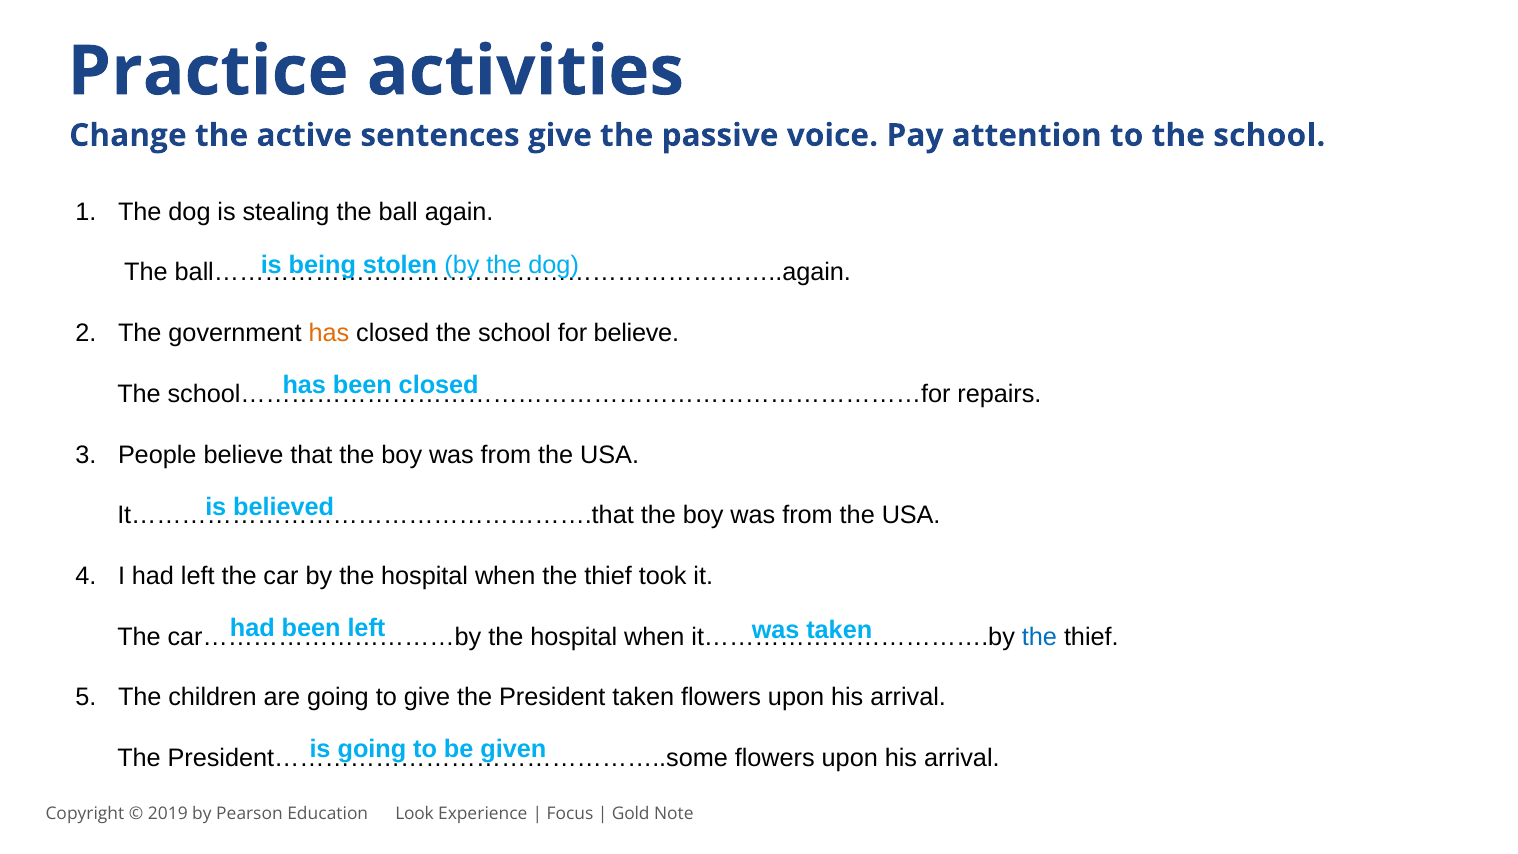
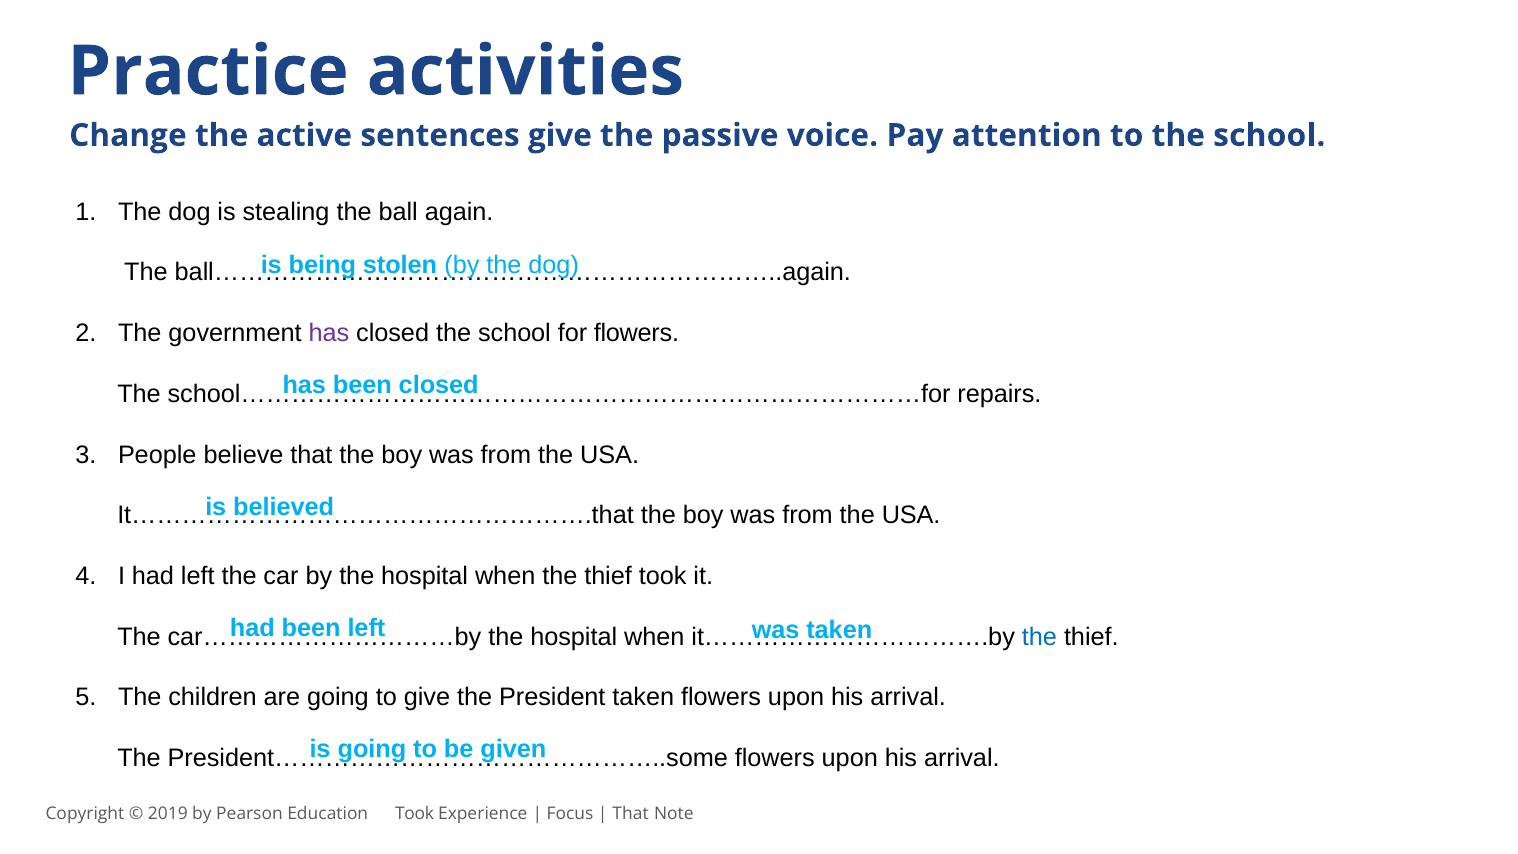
has at (329, 333) colour: orange -> purple
for believe: believe -> flowers
Education Look: Look -> Took
Gold at (631, 814): Gold -> That
